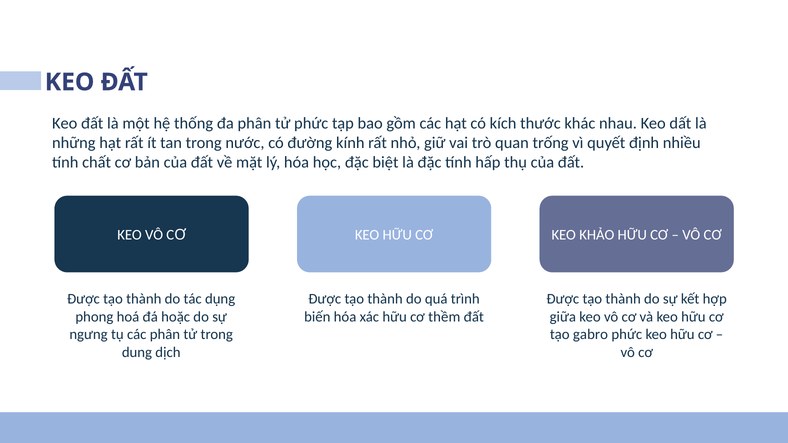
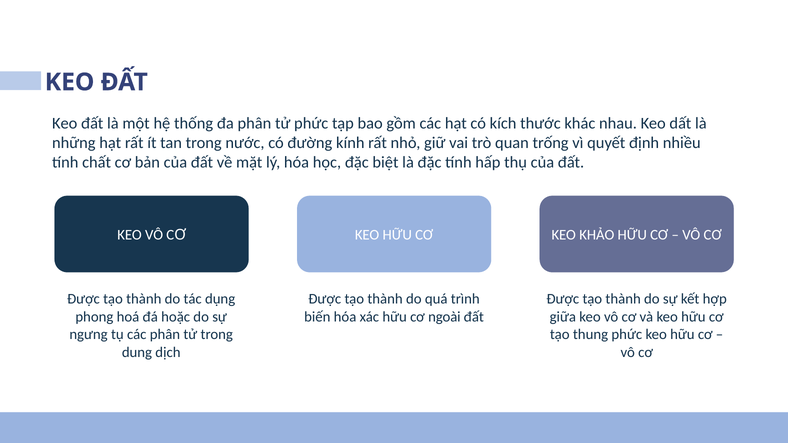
thềm: thềm -> ngoài
gabro: gabro -> thung
